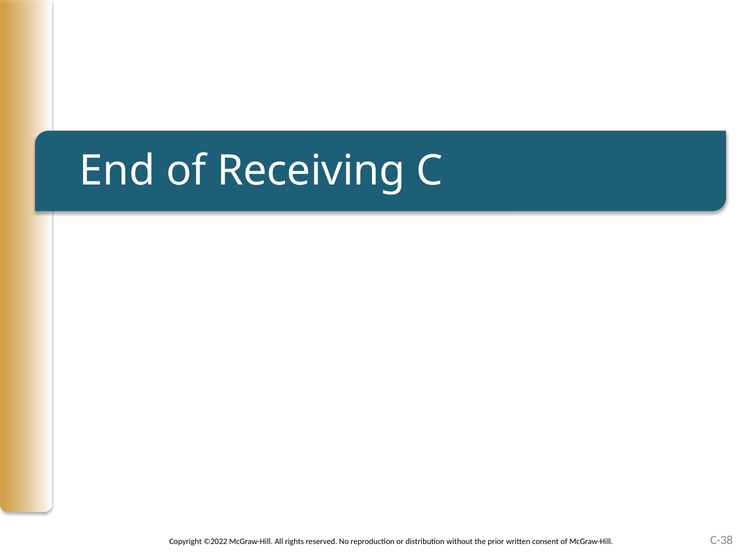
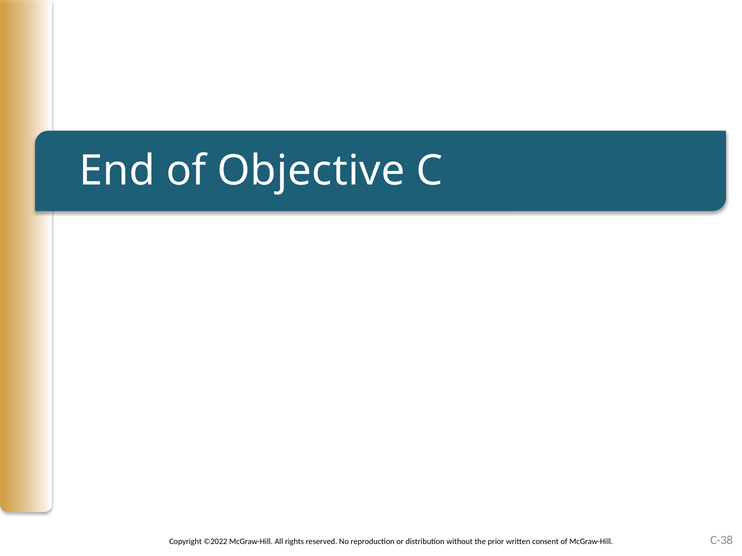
Receiving: Receiving -> Objective
